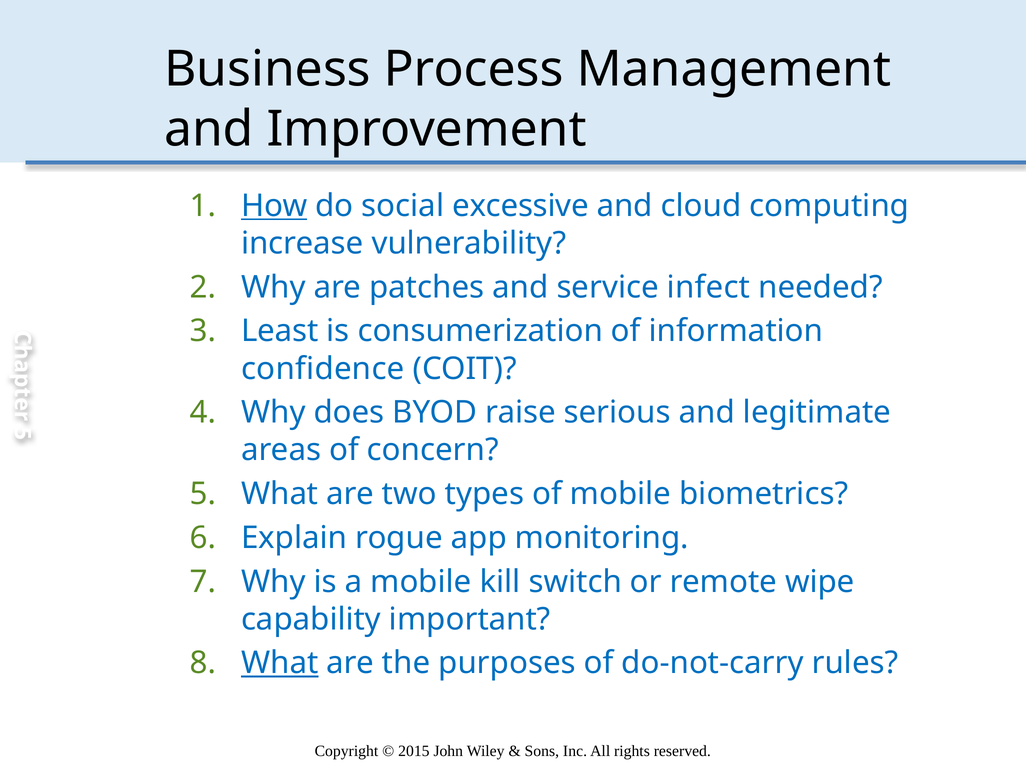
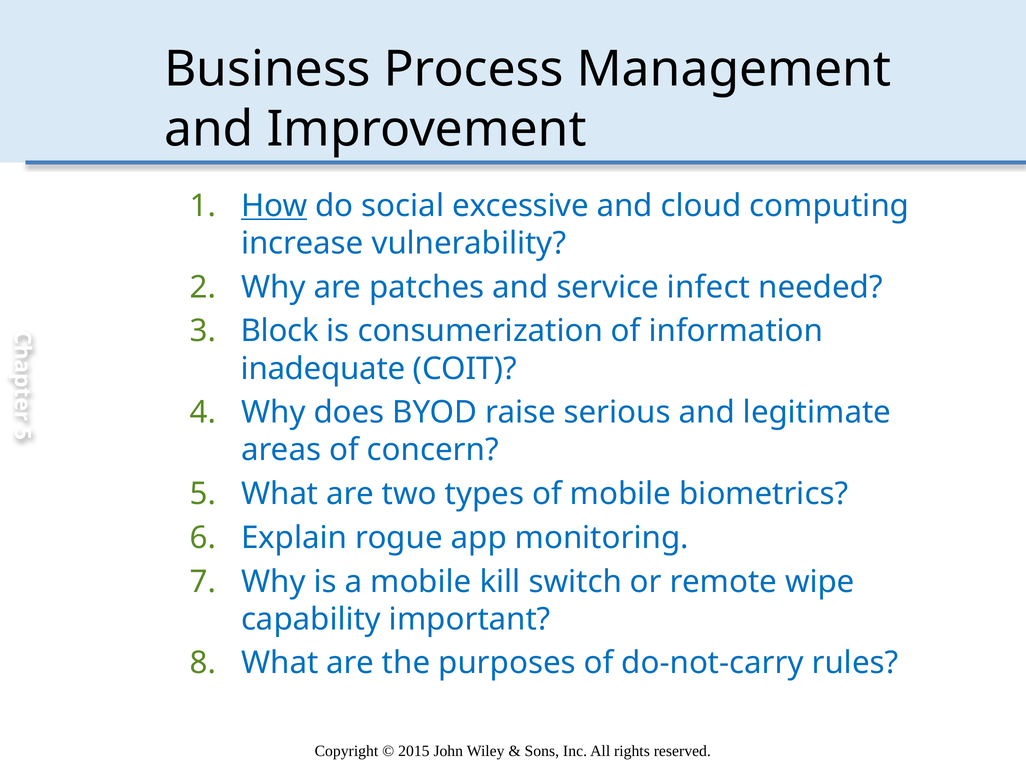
Least: Least -> Block
confidence: confidence -> inadequate
What at (280, 663) underline: present -> none
